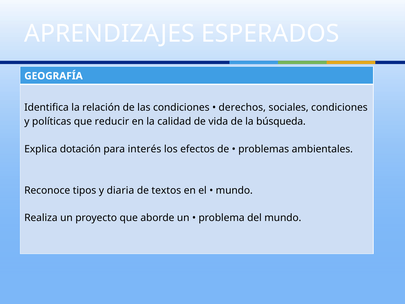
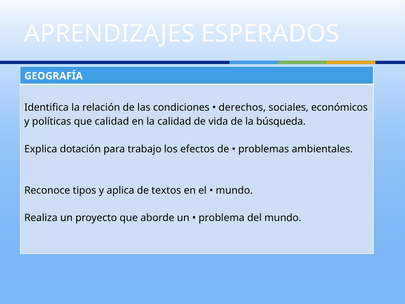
sociales condiciones: condiciones -> económicos
que reducir: reducir -> calidad
interés: interés -> trabajo
diaria: diaria -> aplica
